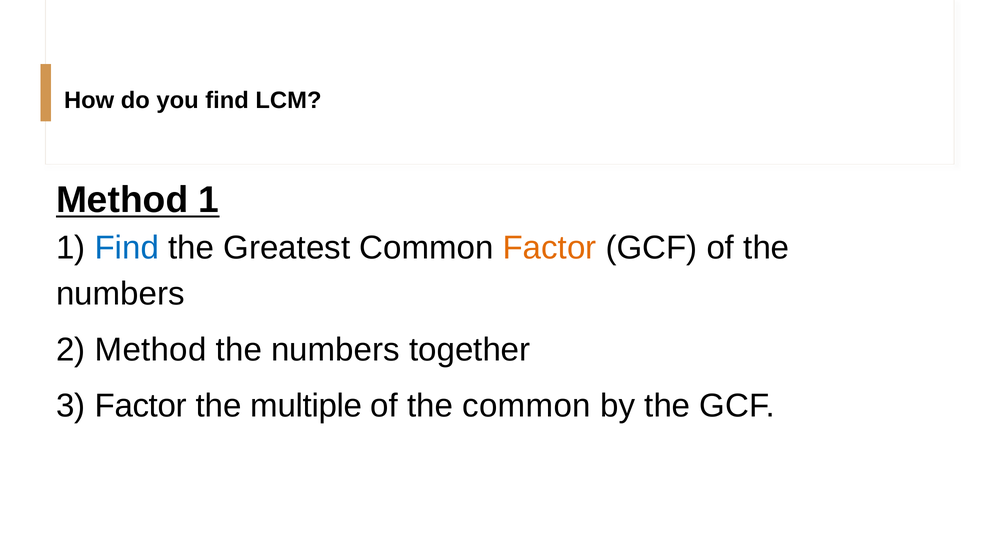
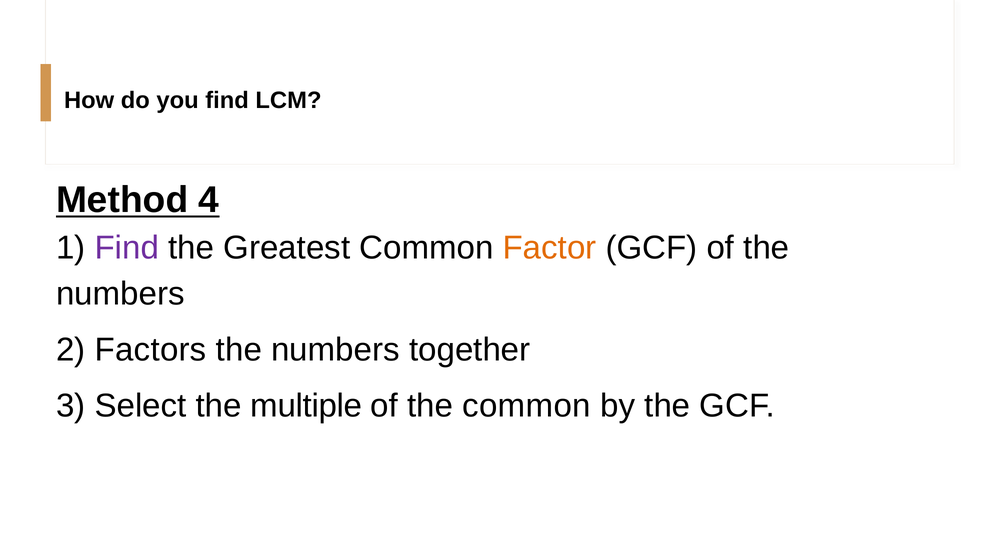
Method 1: 1 -> 4
Find at (127, 248) colour: blue -> purple
2 Method: Method -> Factors
3 Factor: Factor -> Select
